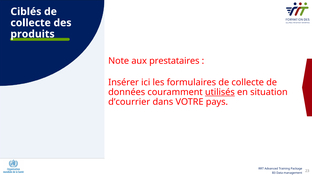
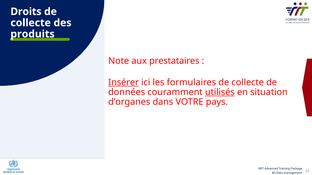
Ciblés: Ciblés -> Droits
Insérer underline: none -> present
d’courrier: d’courrier -> d’organes
